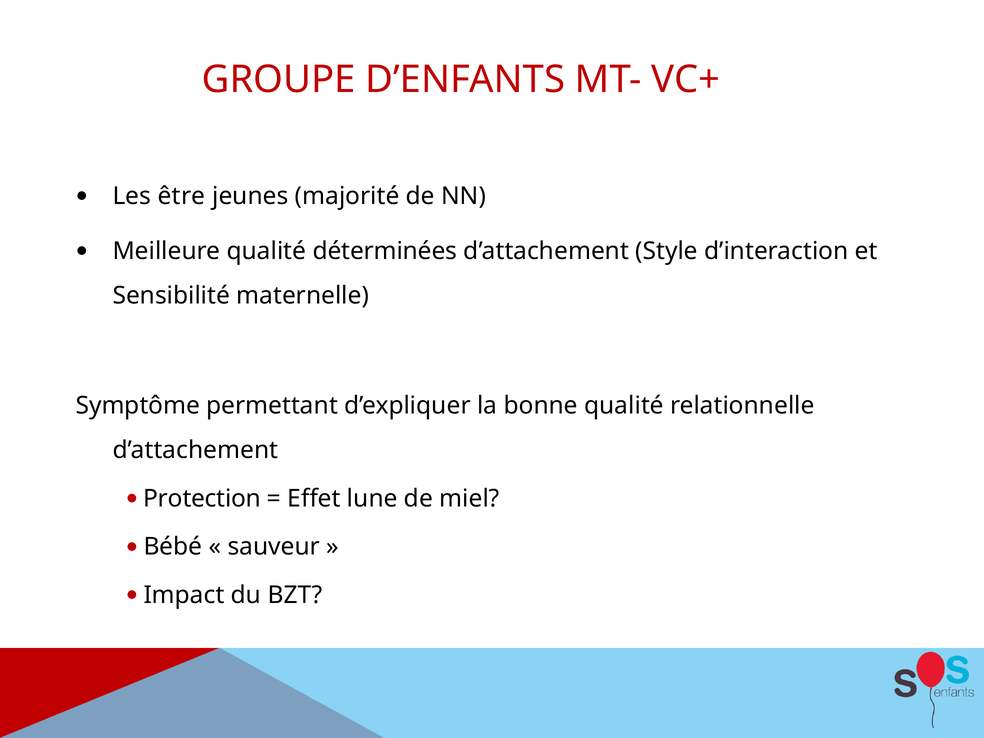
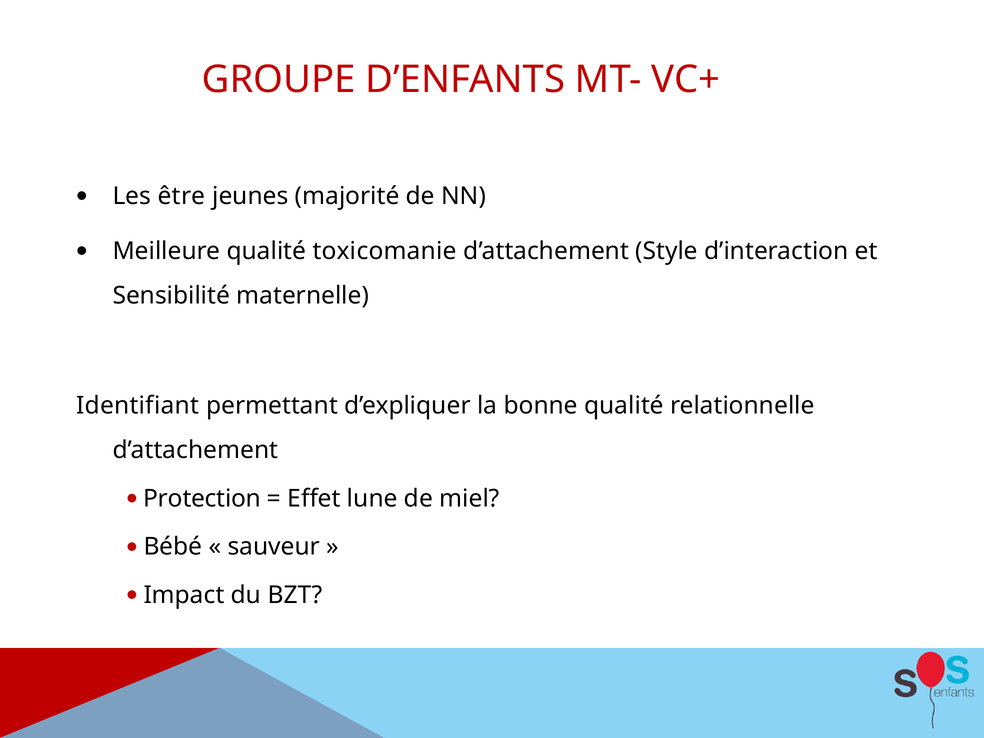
déterminées: déterminées -> toxicomanie
Symptôme: Symptôme -> Identifiant
